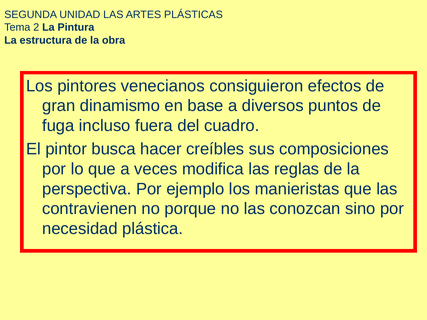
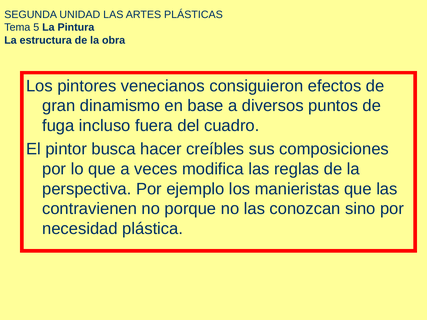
2: 2 -> 5
